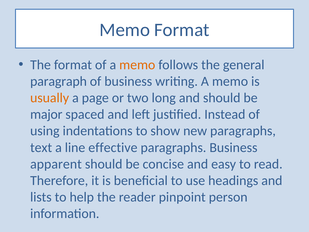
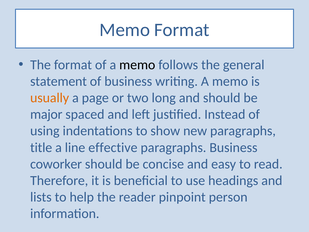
memo at (137, 65) colour: orange -> black
paragraph: paragraph -> statement
text: text -> title
apparent: apparent -> coworker
